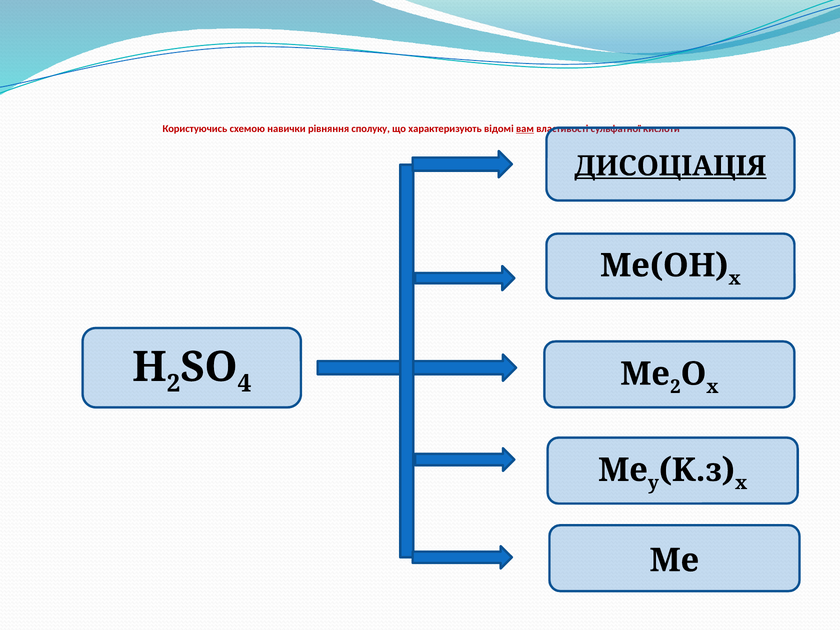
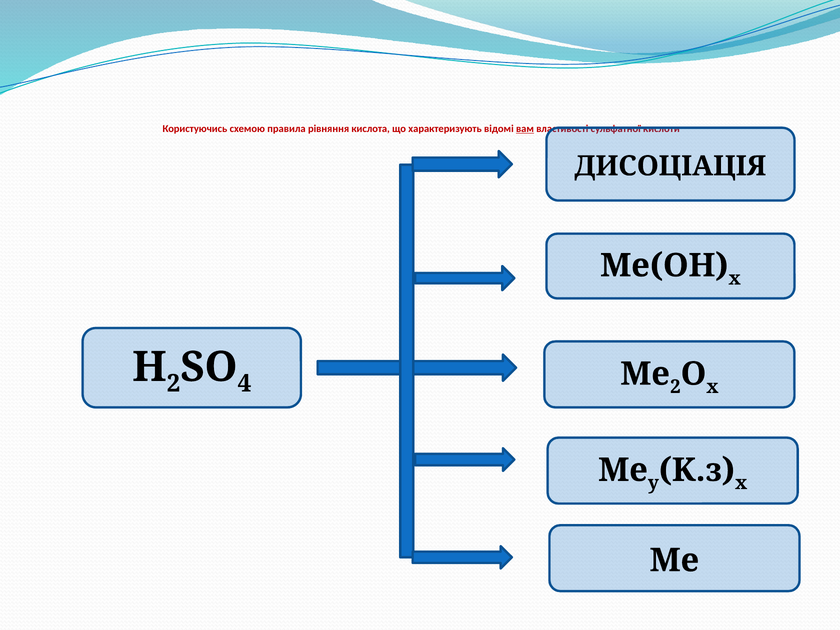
навички: навички -> правила
сполуку: сполуку -> кислота
ДИСОЦІАЦІЯ underline: present -> none
